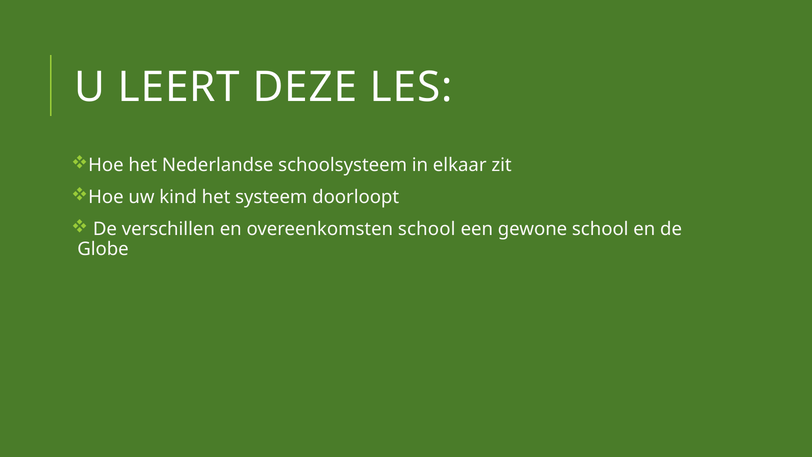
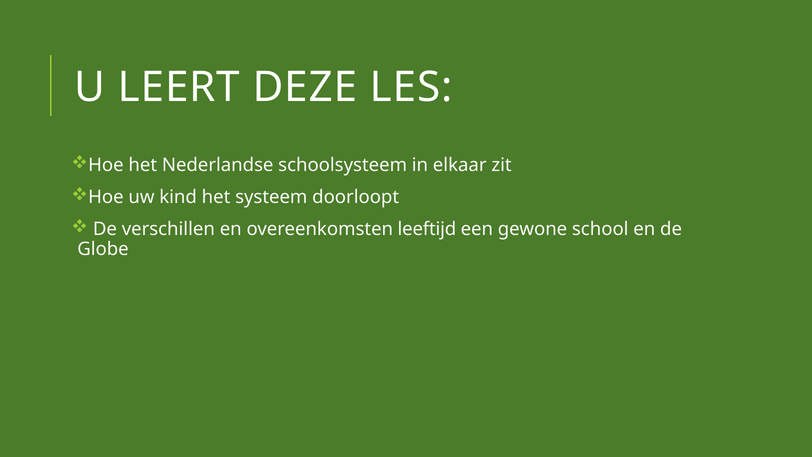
overeenkomsten school: school -> leeftijd
